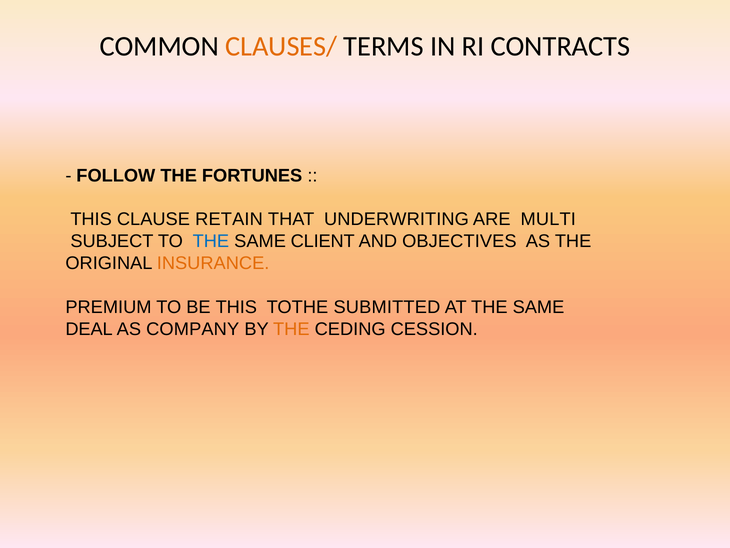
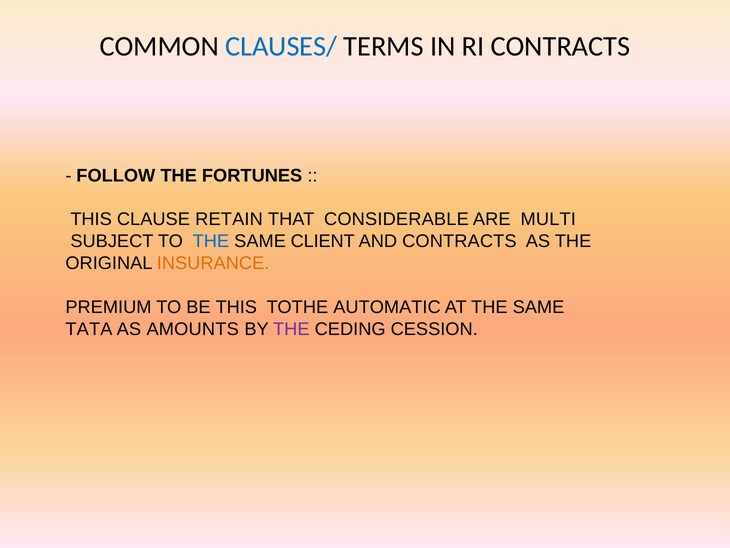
CLAUSES/ colour: orange -> blue
UNDERWRITING: UNDERWRITING -> CONSIDERABLE
AND OBJECTIVES: OBJECTIVES -> CONTRACTS
SUBMITTED: SUBMITTED -> AUTOMATIC
DEAL: DEAL -> TATA
COMPANY: COMPANY -> AMOUNTS
THE at (291, 329) colour: orange -> purple
